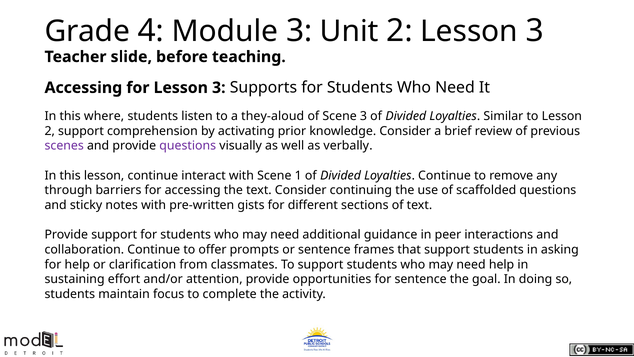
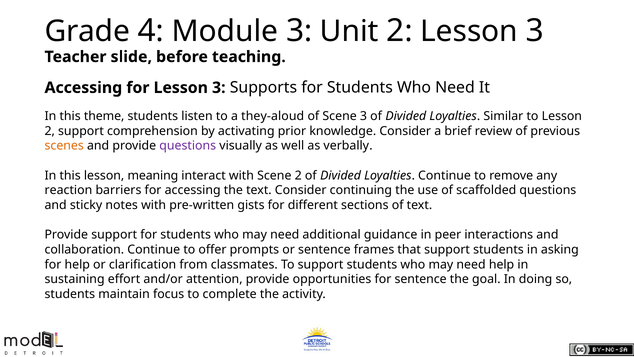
where: where -> theme
scenes colour: purple -> orange
lesson continue: continue -> meaning
Scene 1: 1 -> 2
through: through -> reaction
